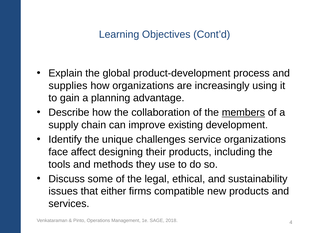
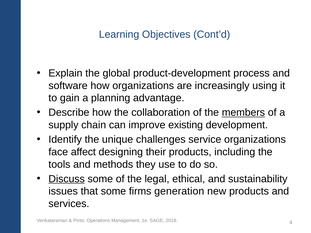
supplies: supplies -> software
Discuss underline: none -> present
that either: either -> some
compatible: compatible -> generation
